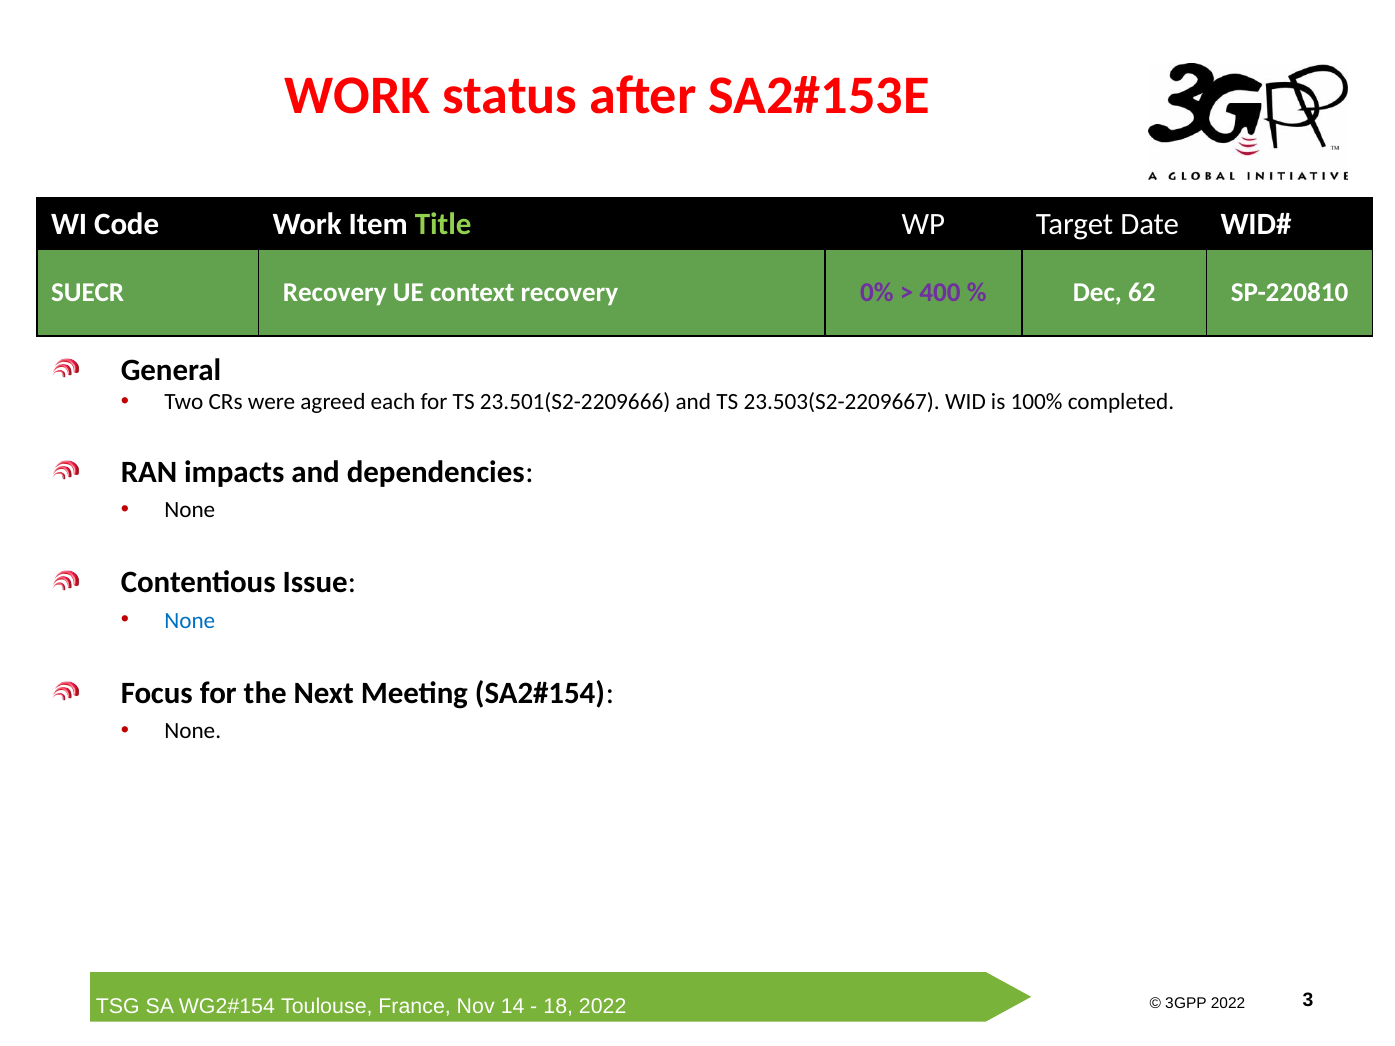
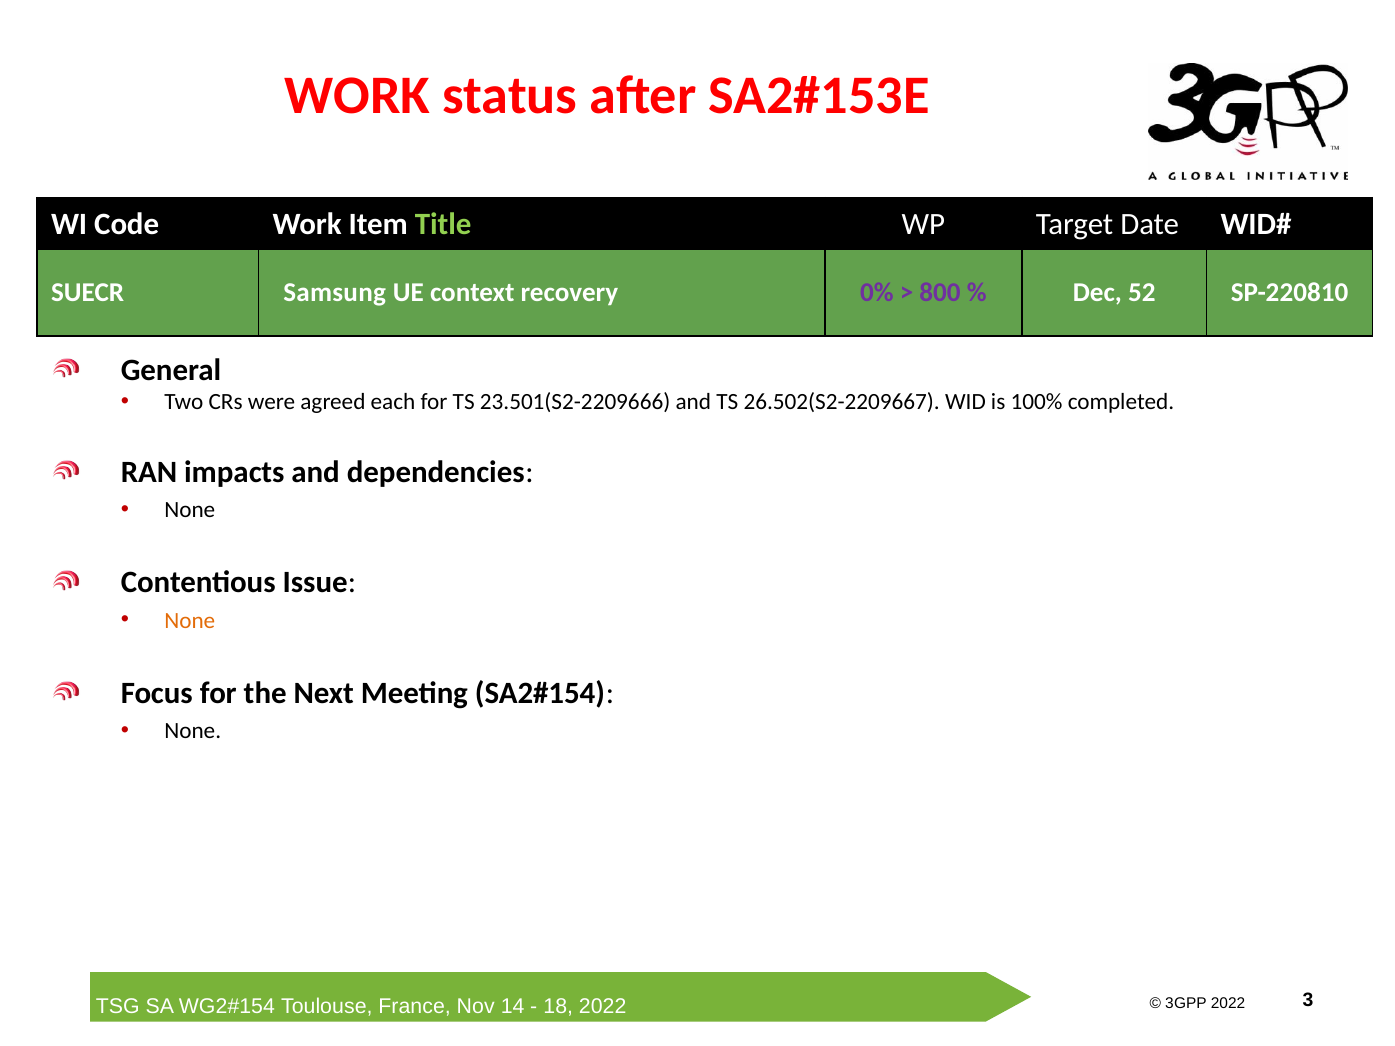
SUECR Recovery: Recovery -> Samsung
400: 400 -> 800
62: 62 -> 52
23.503(S2-2209667: 23.503(S2-2209667 -> 26.502(S2-2209667
None at (190, 621) colour: blue -> orange
